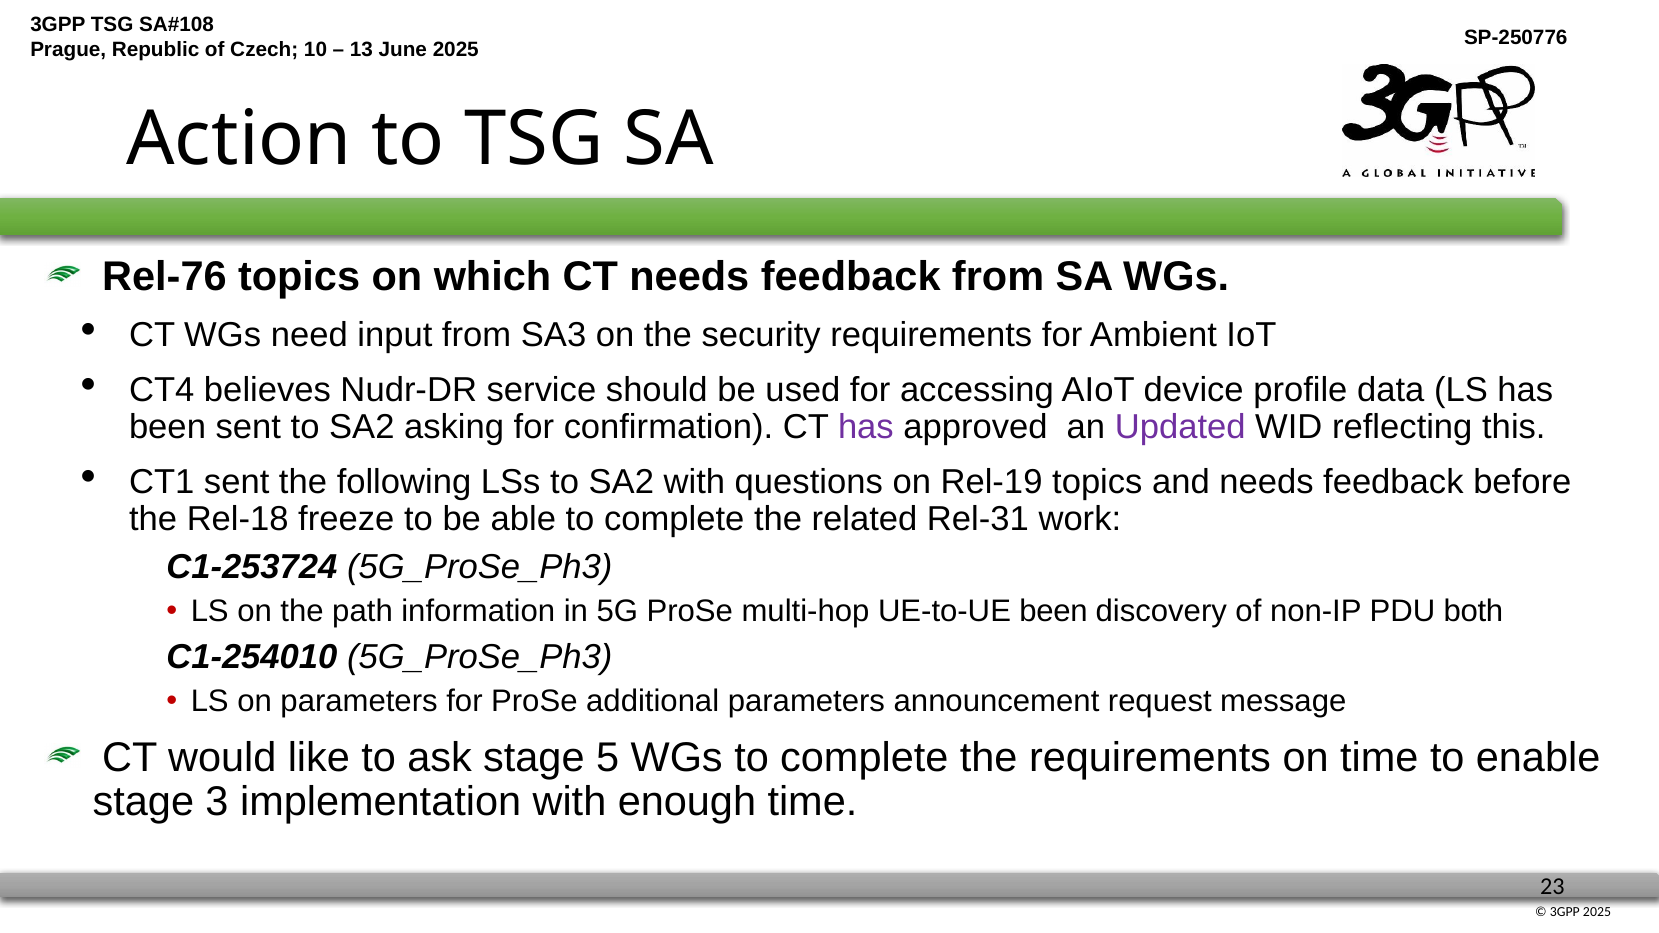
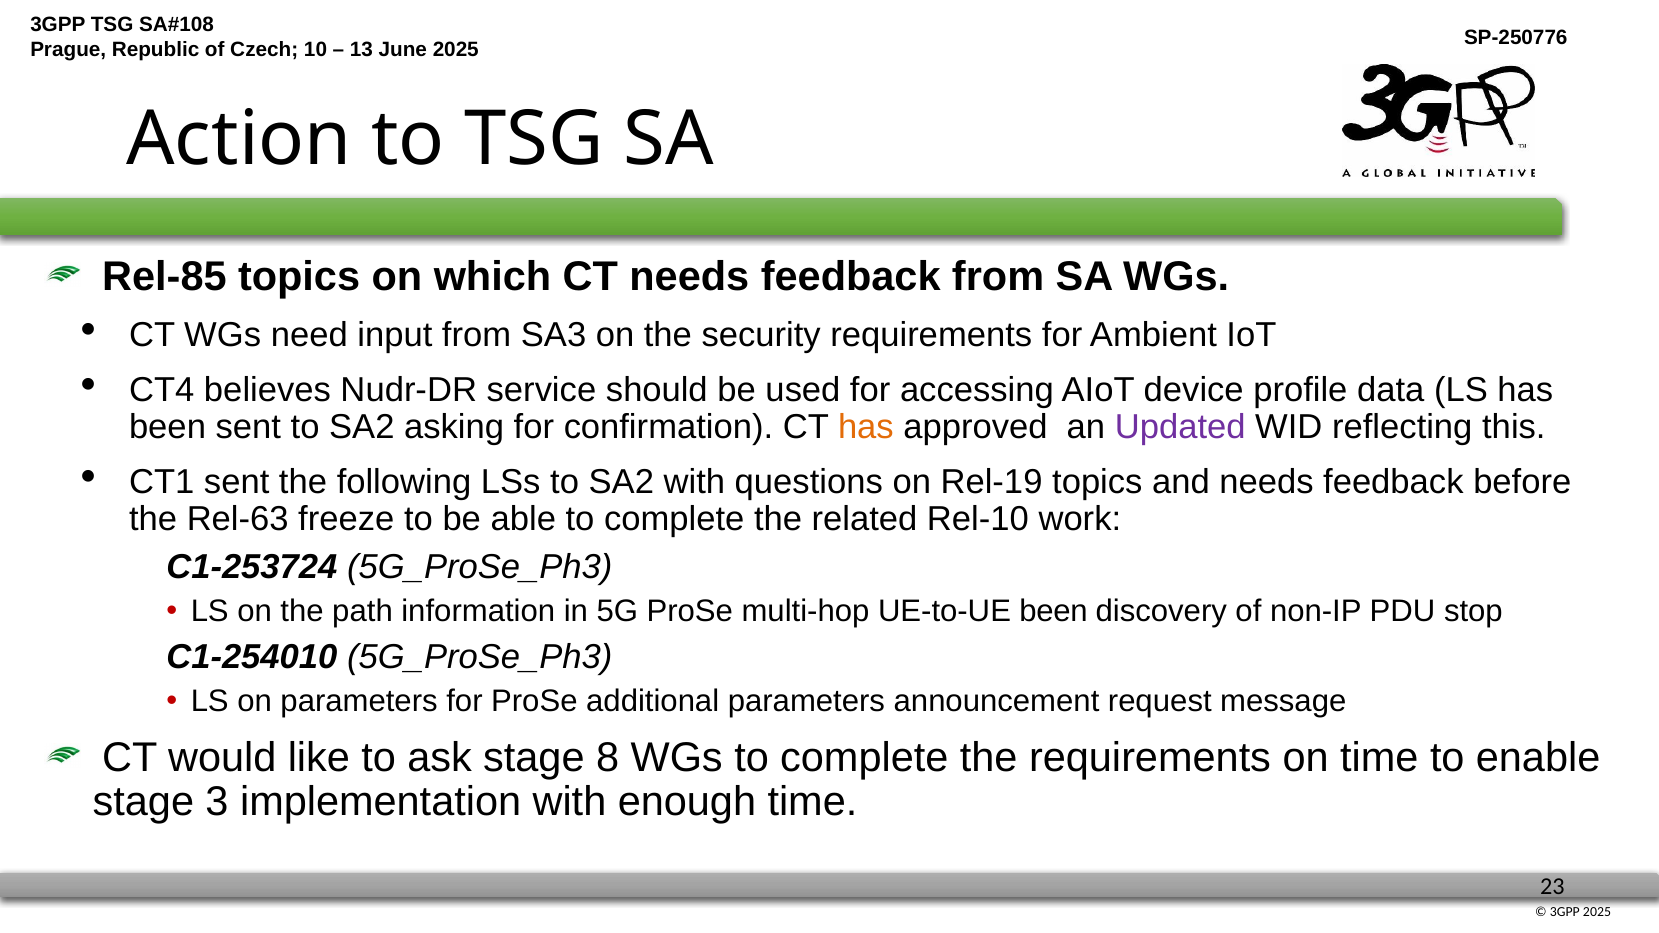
Rel-76: Rel-76 -> Rel-85
has at (866, 427) colour: purple -> orange
Rel-18: Rel-18 -> Rel-63
Rel-31: Rel-31 -> Rel-10
both: both -> stop
5: 5 -> 8
